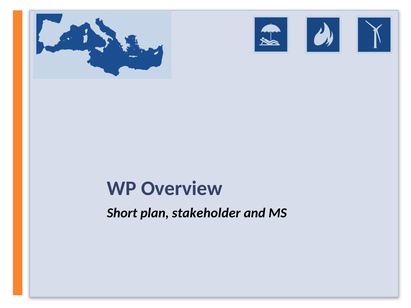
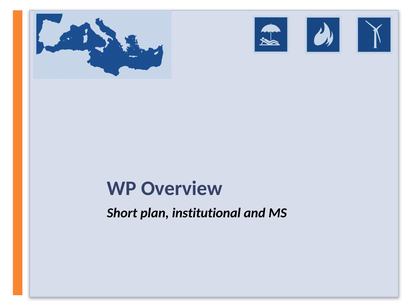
stakeholder: stakeholder -> institutional
